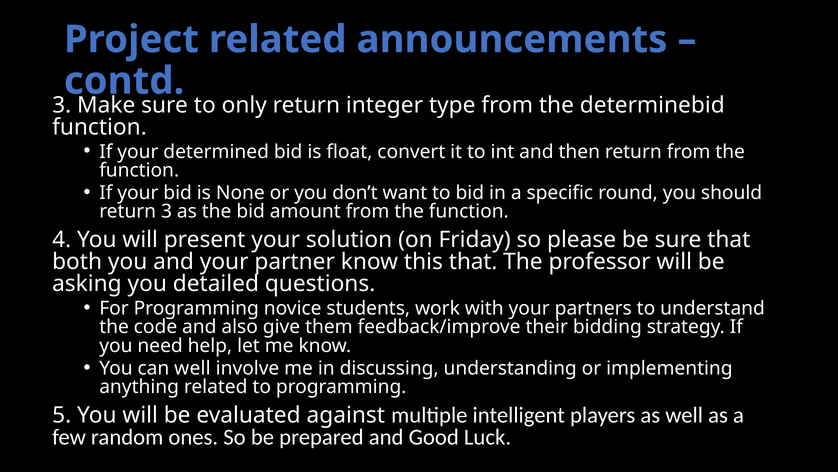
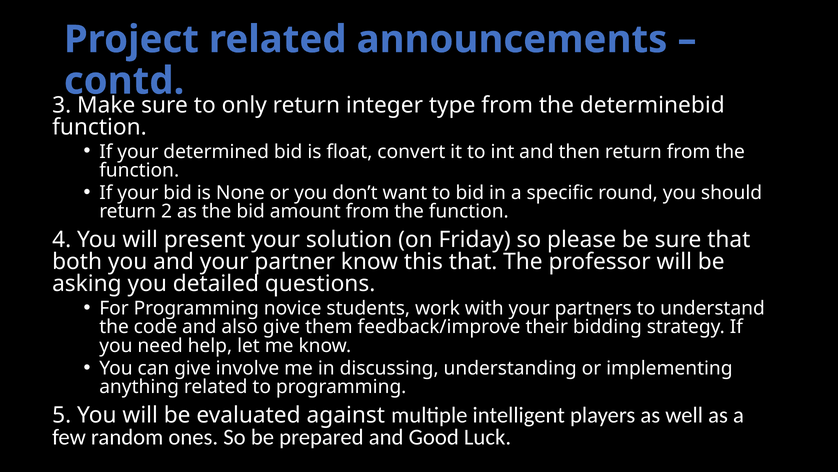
return 3: 3 -> 2
can well: well -> give
